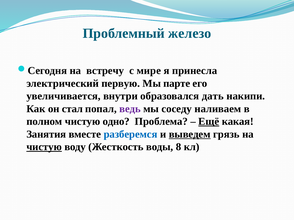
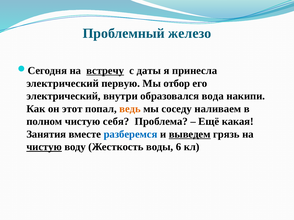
встречу underline: none -> present
мире: мире -> даты
парте: парте -> отбор
увеличивается at (63, 96): увеличивается -> электрический
дать: дать -> вода
стал: стал -> этот
ведь colour: purple -> orange
одно: одно -> себя
Ещё underline: present -> none
8: 8 -> 6
